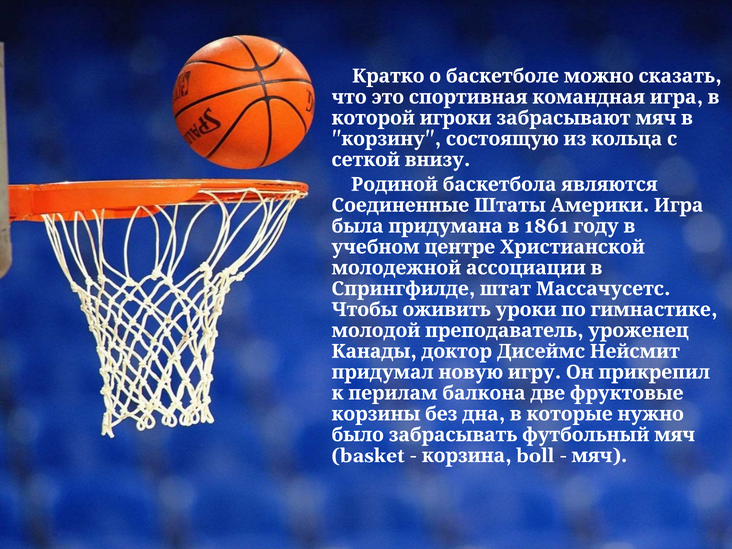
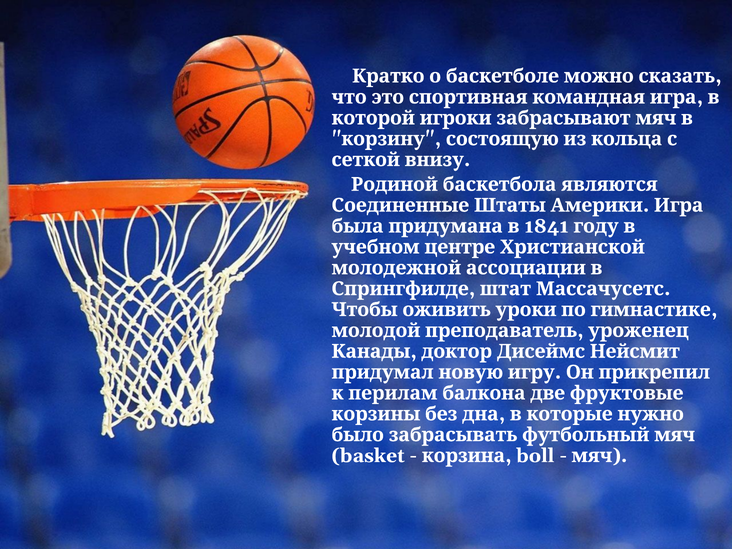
1861: 1861 -> 1841
